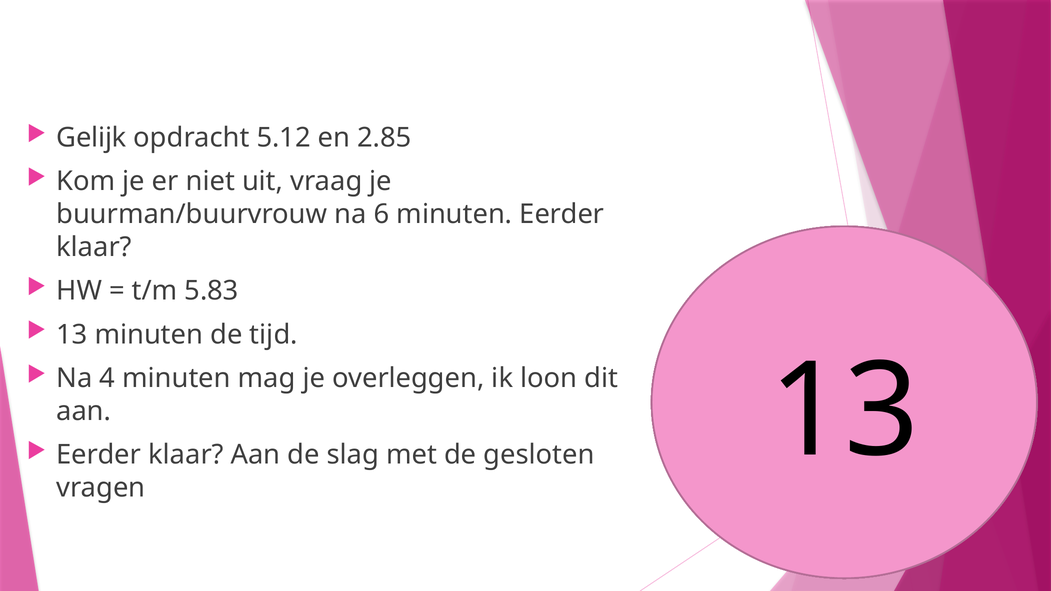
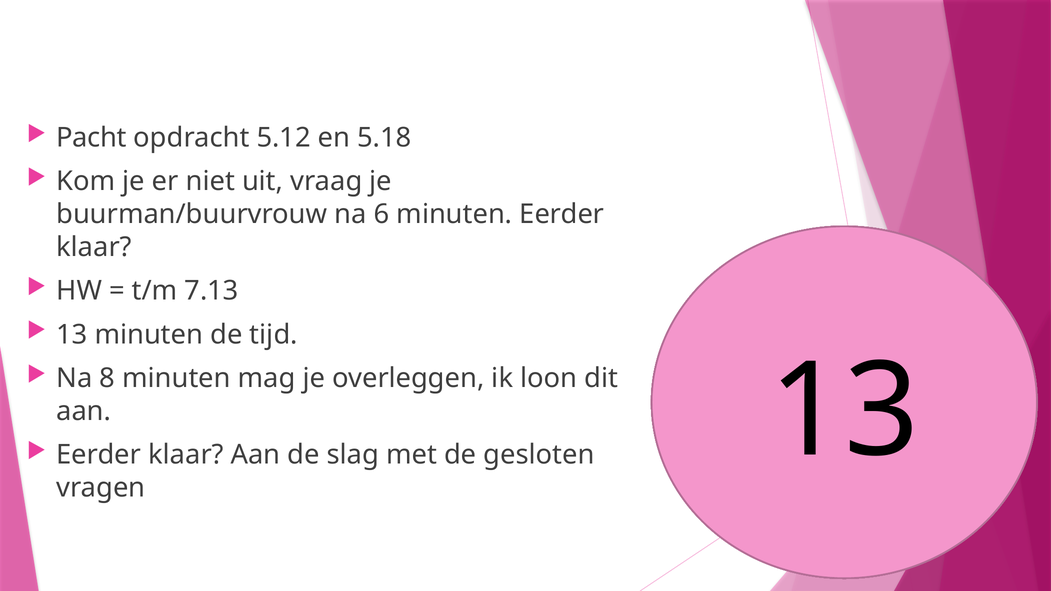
Gelijk: Gelijk -> Pacht
2.85: 2.85 -> 5.18
5.83: 5.83 -> 7.13
4: 4 -> 8
